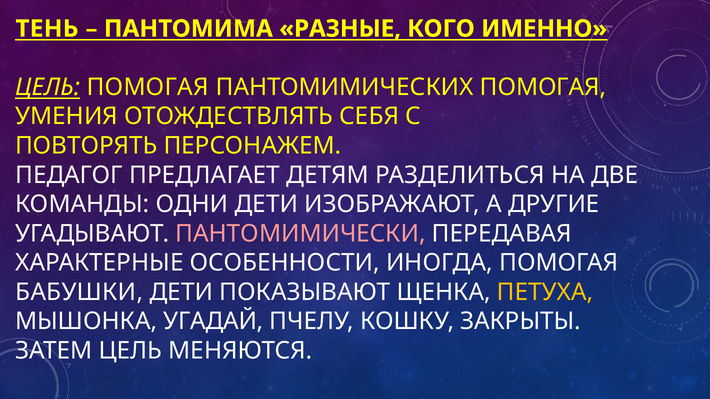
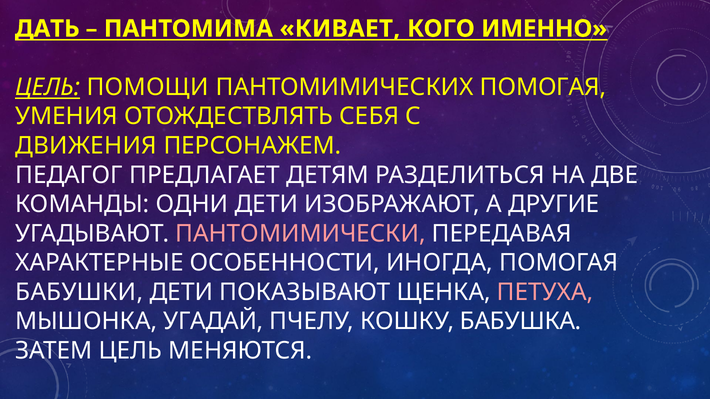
ТЕНЬ: ТЕНЬ -> ДАТЬ
РАЗНЫЕ: РАЗНЫЕ -> КИВАЕТ
ЦЕЛЬ ПОМОГАЯ: ПОМОГАЯ -> ПОМОЩИ
ПОВТОРЯТЬ: ПОВТОРЯТЬ -> ДВИЖЕНИЯ
ПЕТУХА colour: yellow -> pink
ЗАКРЫТЫ: ЗАКРЫТЫ -> БАБУШКА
